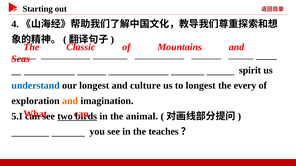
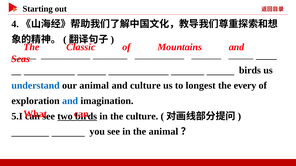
spirit at (250, 70): spirit -> birds
our longest: longest -> animal
and at (70, 101) colour: orange -> blue
the animal: animal -> culture
the teaches: teaches -> animal
